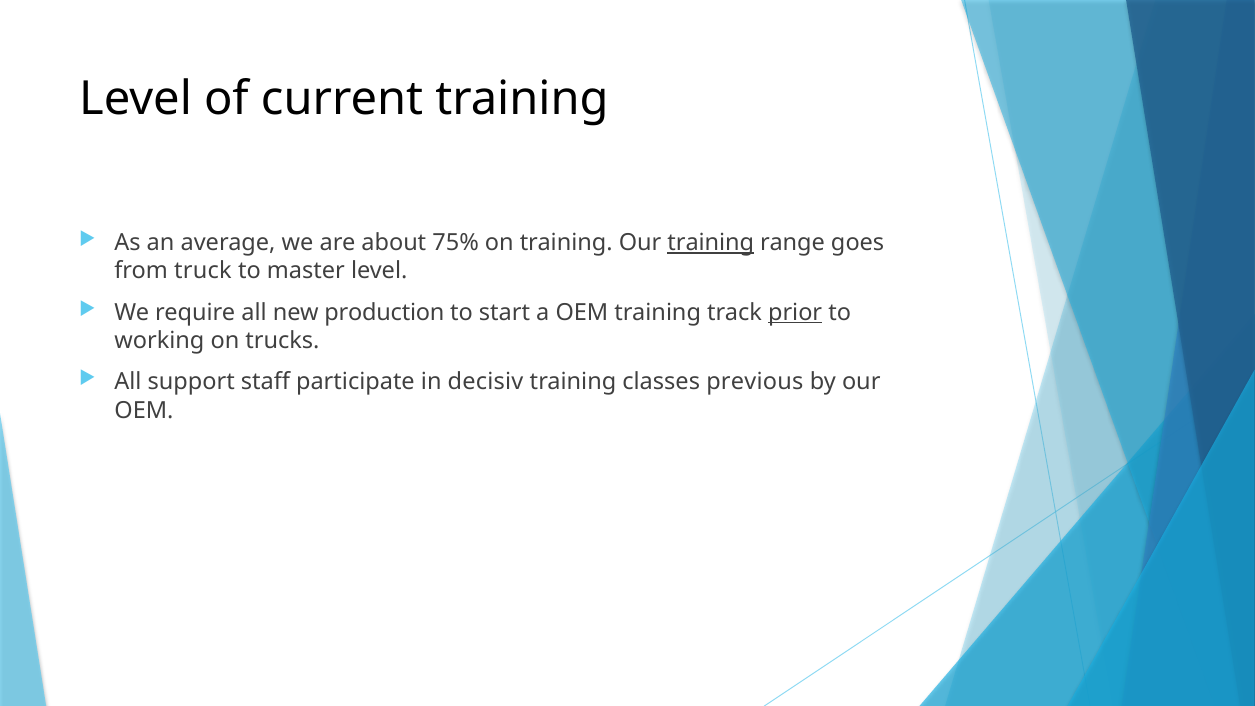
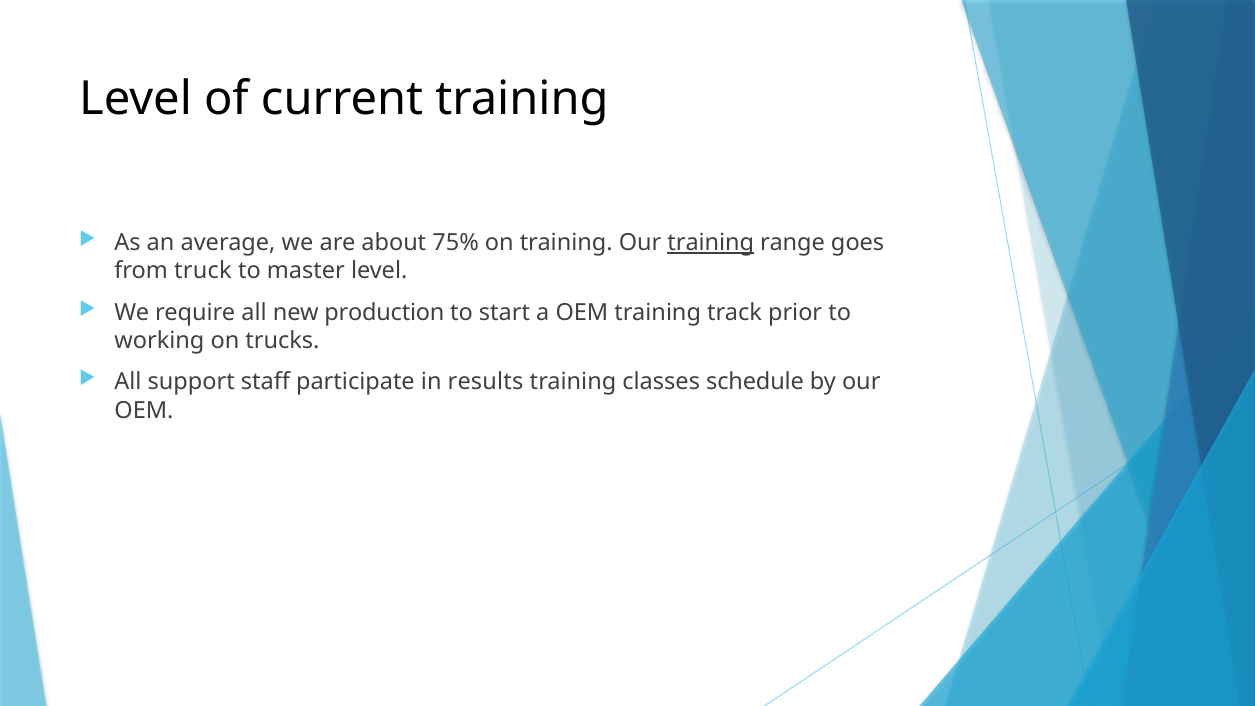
prior underline: present -> none
decisiv: decisiv -> results
previous: previous -> schedule
